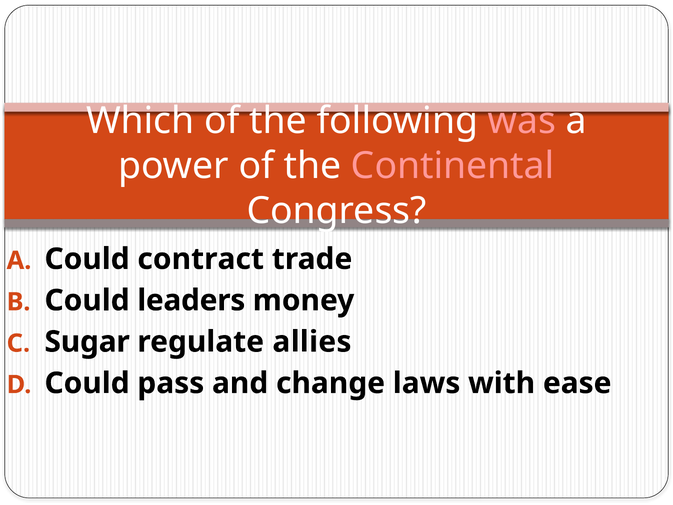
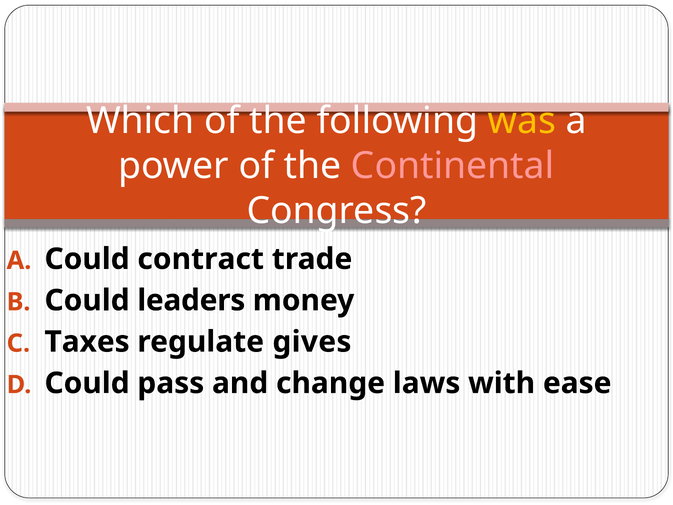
was colour: pink -> yellow
Sugar: Sugar -> Taxes
allies: allies -> gives
